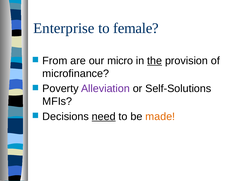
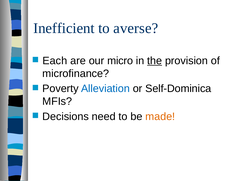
Enterprise: Enterprise -> Inefficient
female: female -> averse
From: From -> Each
Alleviation colour: purple -> blue
Self-Solutions: Self-Solutions -> Self-Dominica
need underline: present -> none
